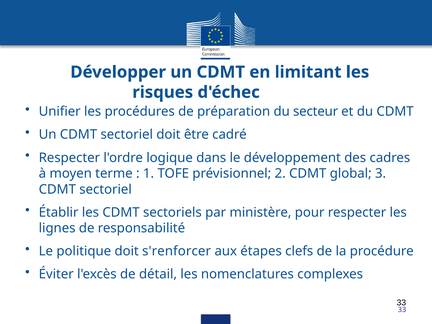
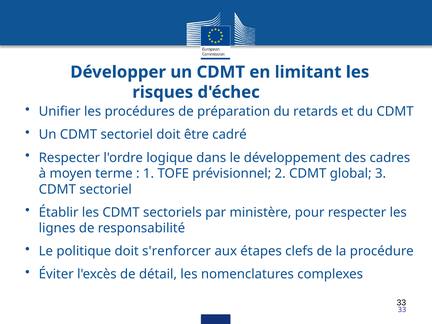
secteur: secteur -> retards
